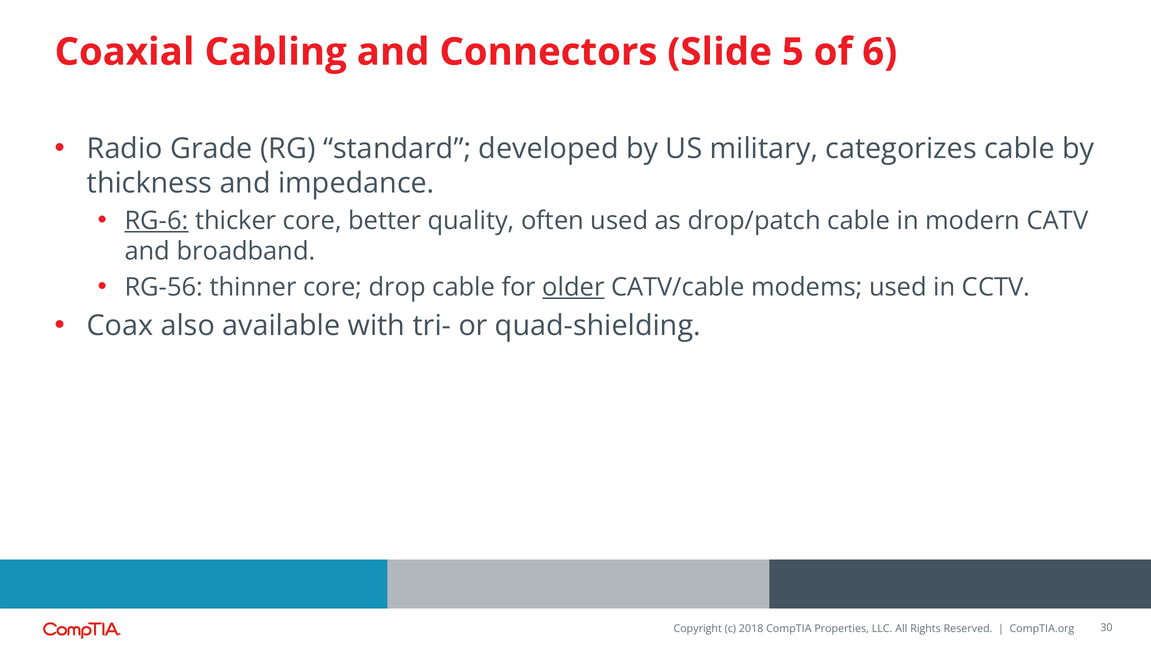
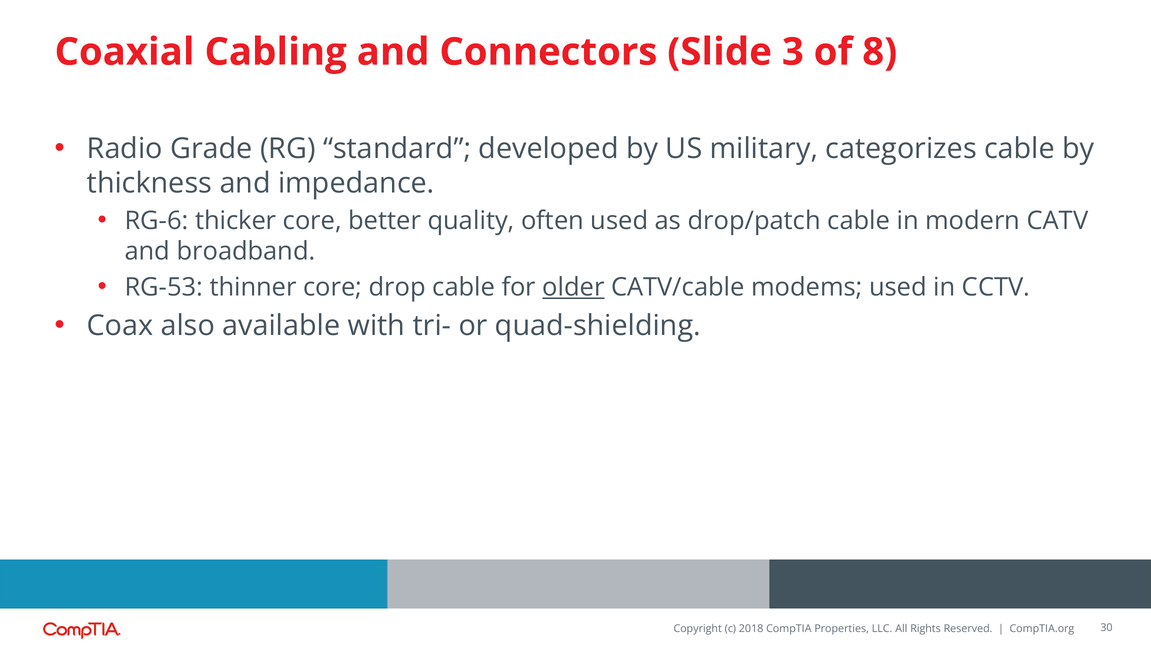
5: 5 -> 3
6: 6 -> 8
RG-6 underline: present -> none
RG-56: RG-56 -> RG-53
